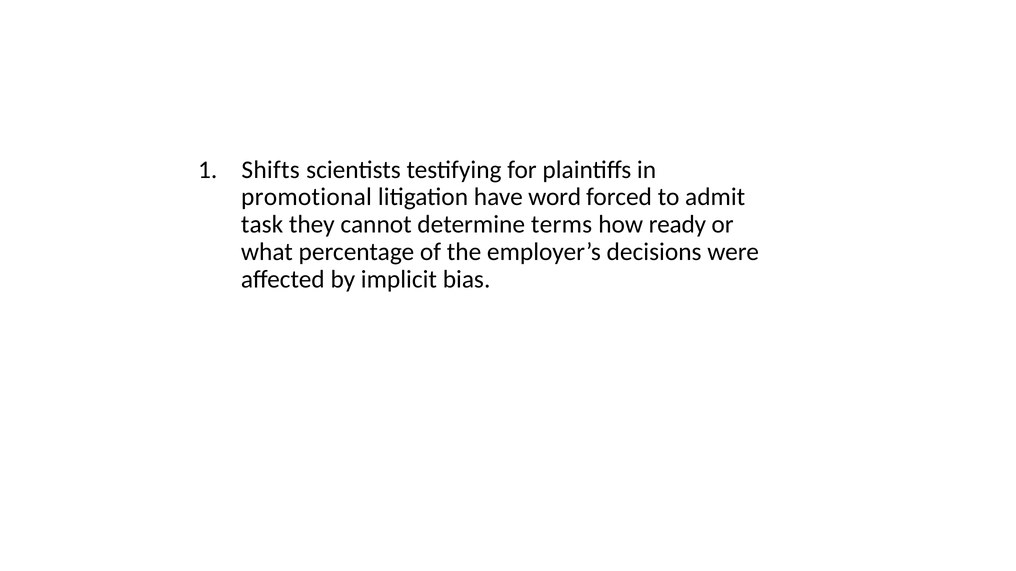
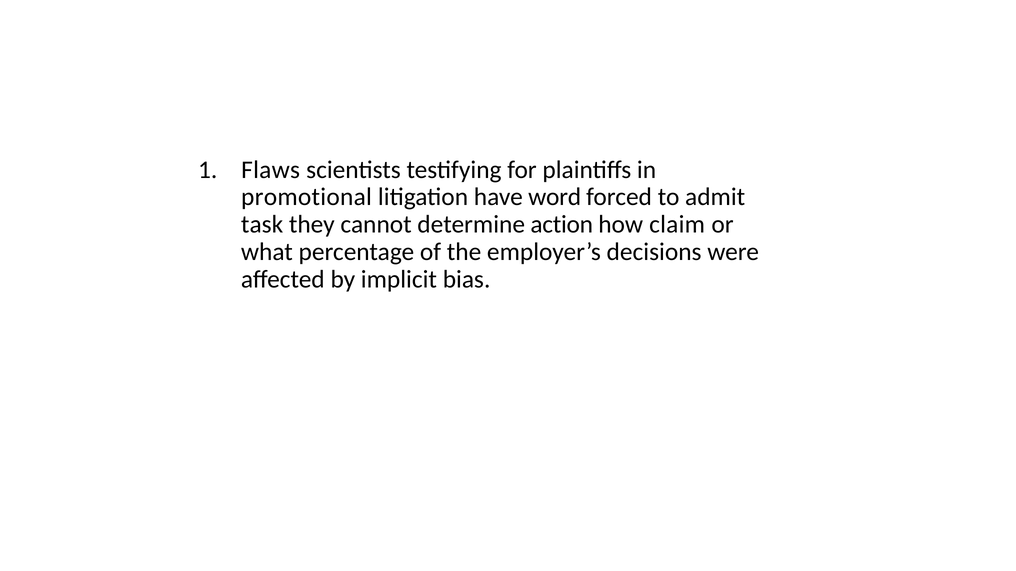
Shifts: Shifts -> Flaws
terms: terms -> action
ready: ready -> claim
